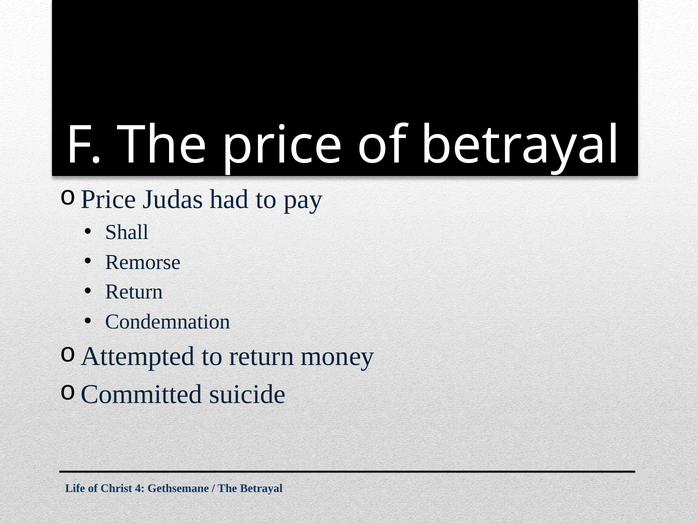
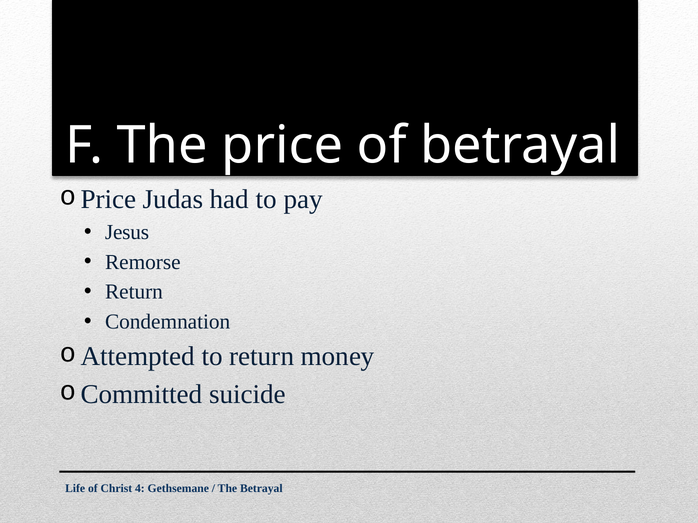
Shall: Shall -> Jesus
